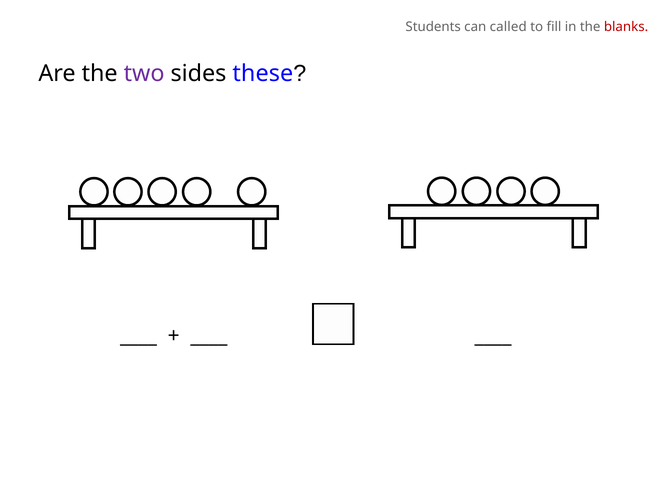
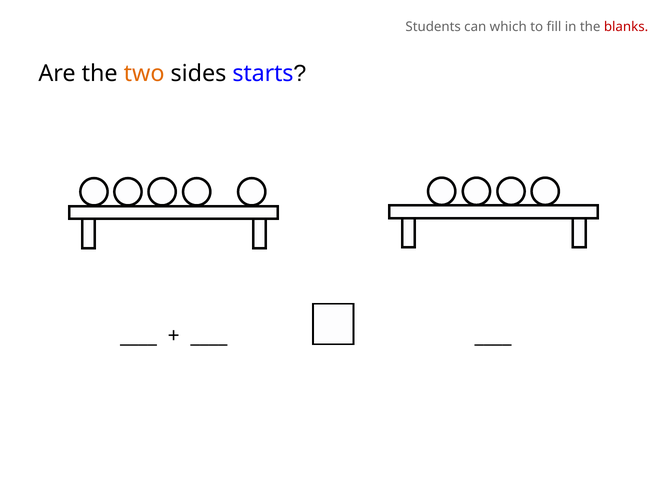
called: called -> which
two colour: purple -> orange
these: these -> starts
